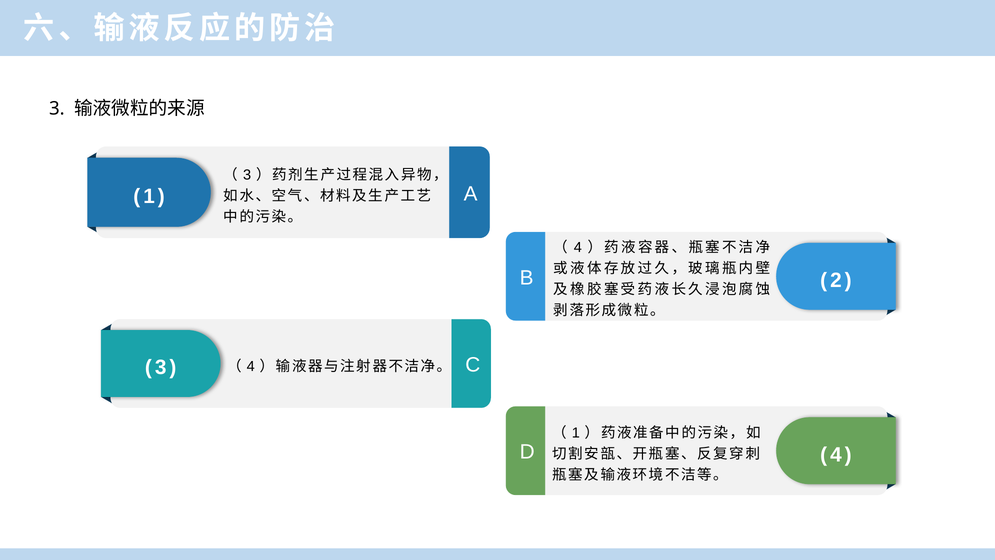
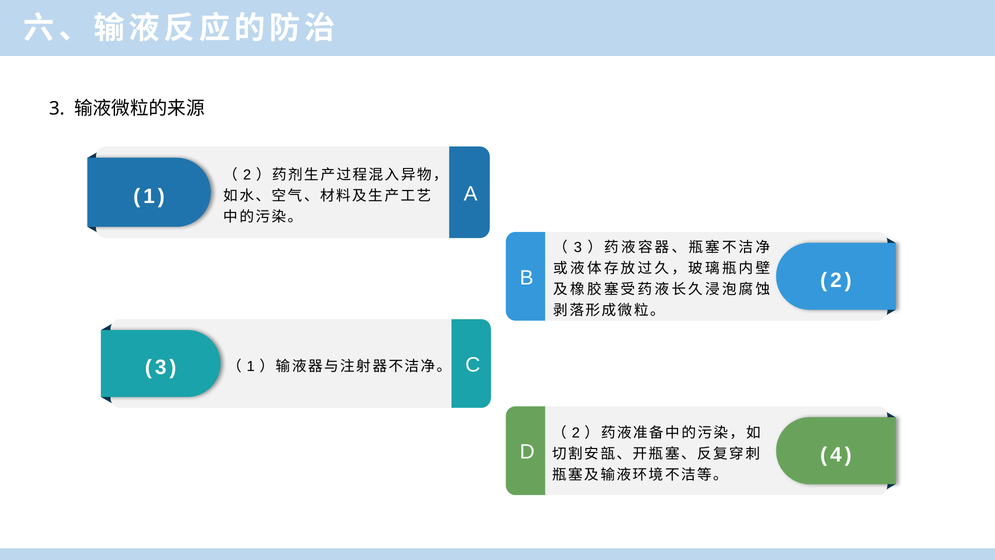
3 at (247, 175): 3 -> 2
4 at (578, 248): 4 -> 3
4 at (251, 366): 4 -> 1
1 at (576, 433): 1 -> 2
